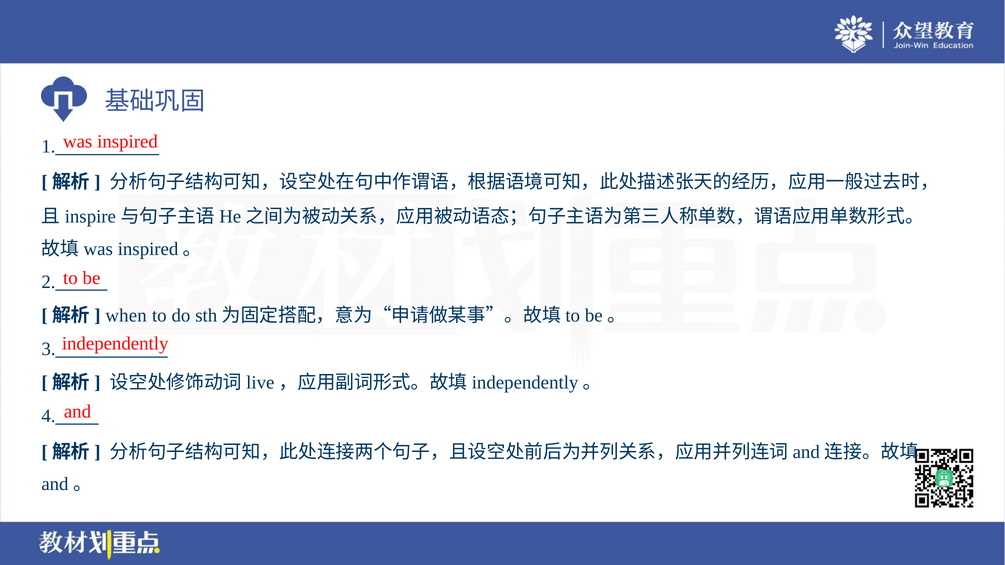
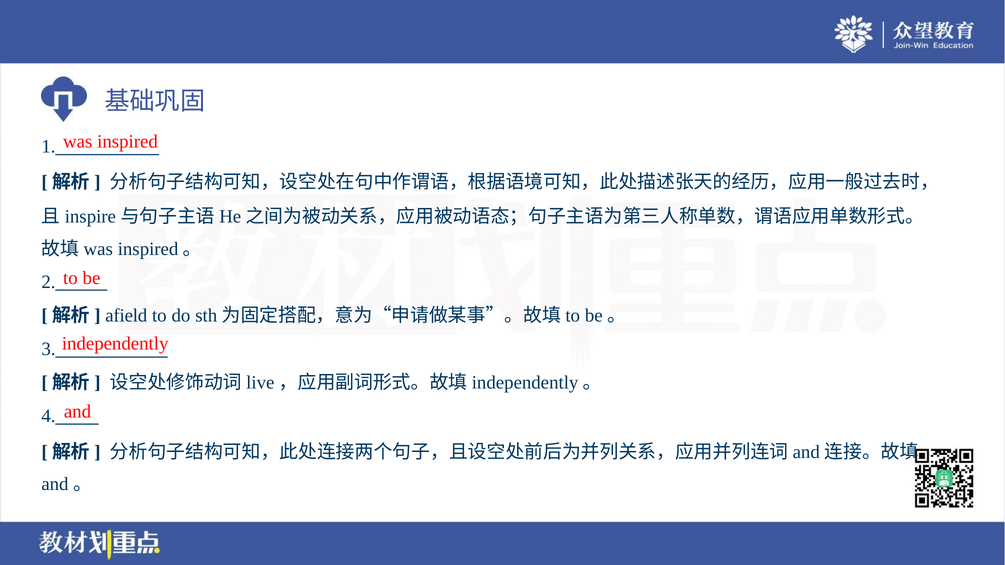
when: when -> afield
